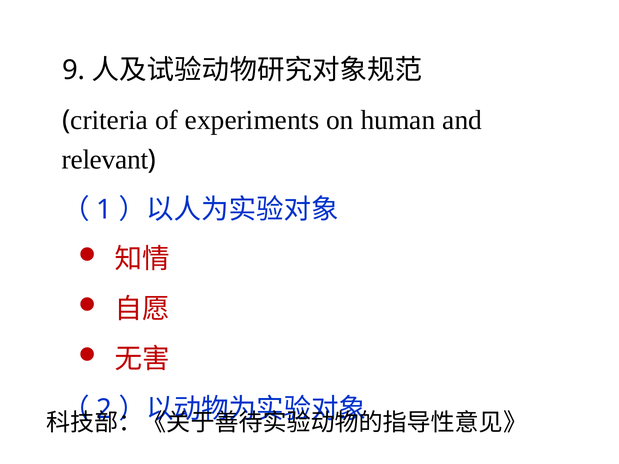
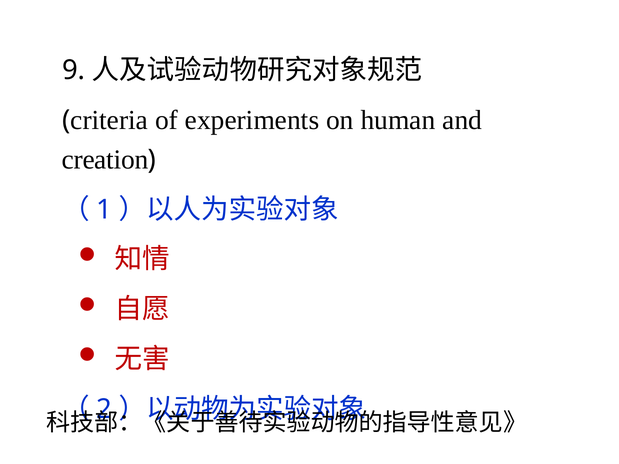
relevant: relevant -> creation
